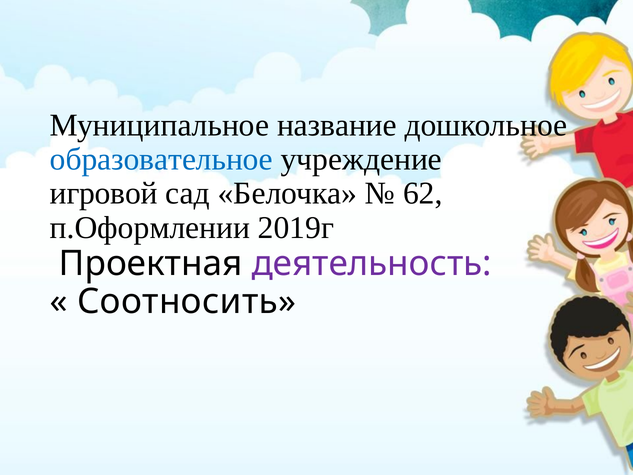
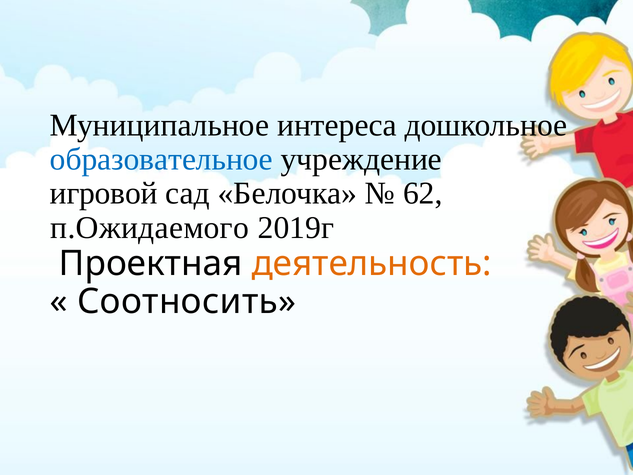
название: название -> интереса
п.Оформлении: п.Оформлении -> п.Ожидаемого
деятельность colour: purple -> orange
